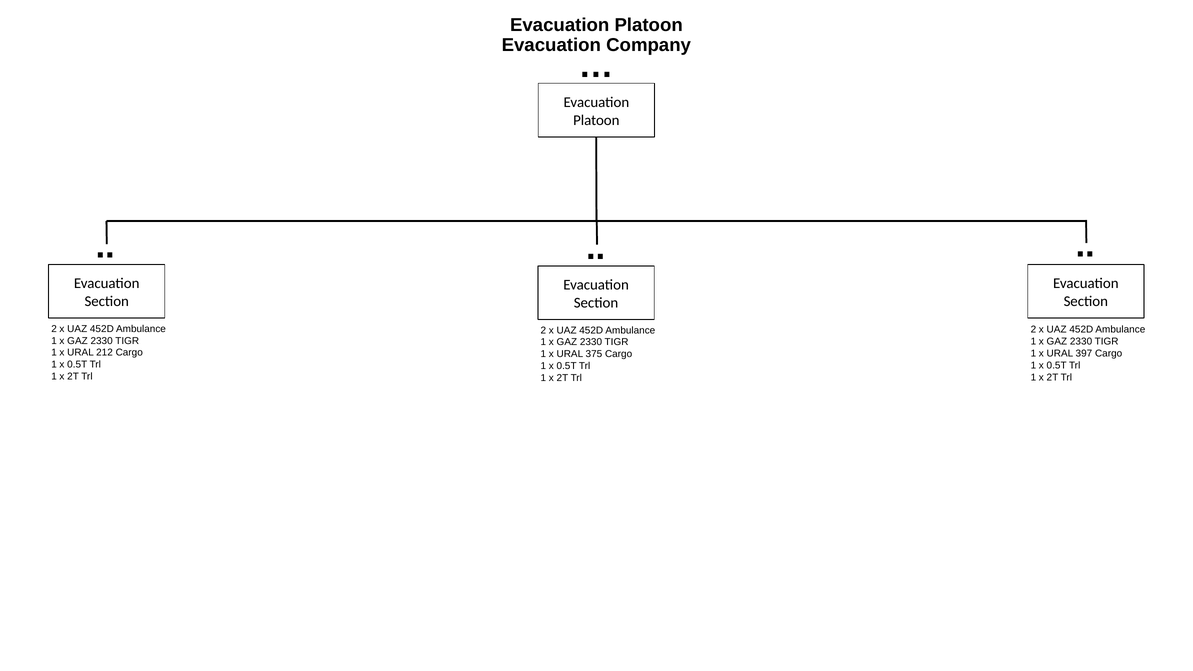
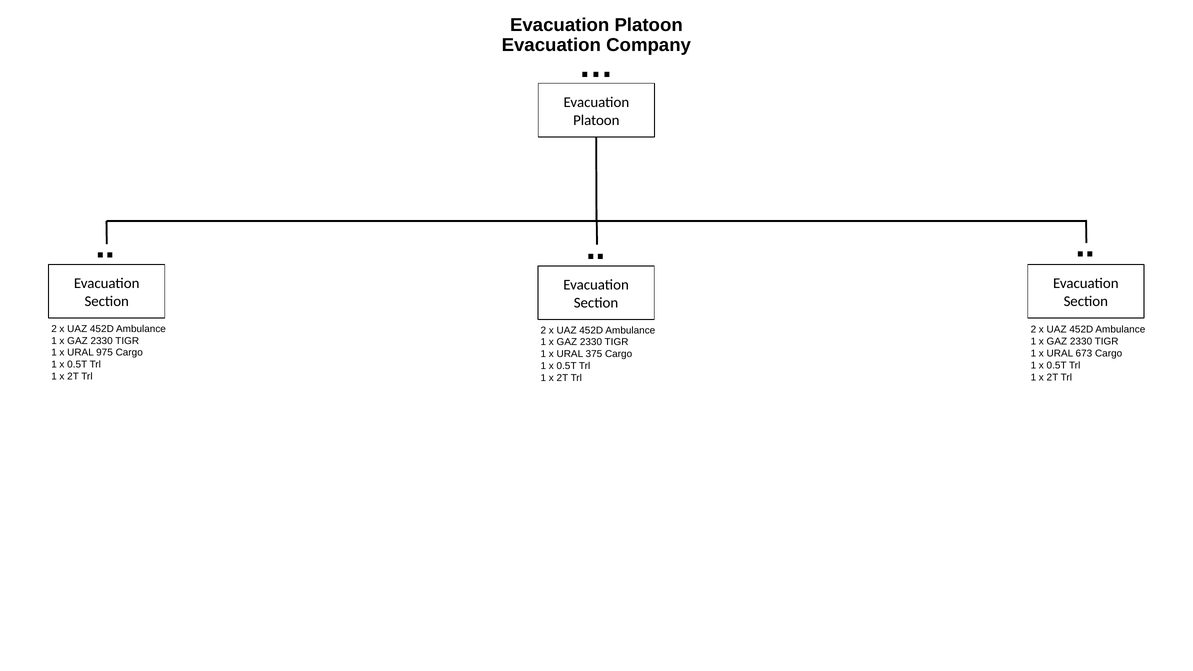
212: 212 -> 975
397: 397 -> 673
